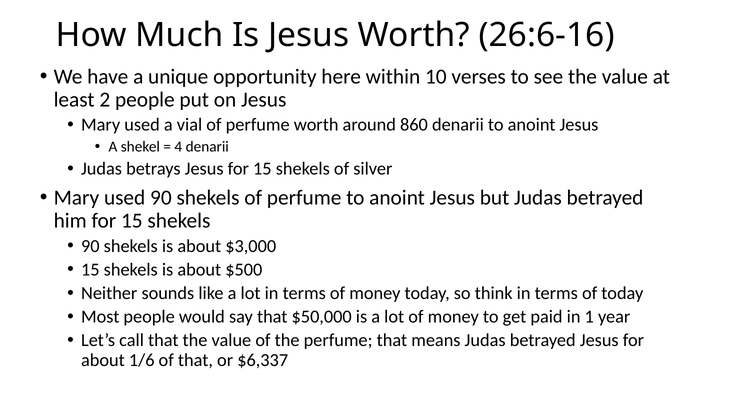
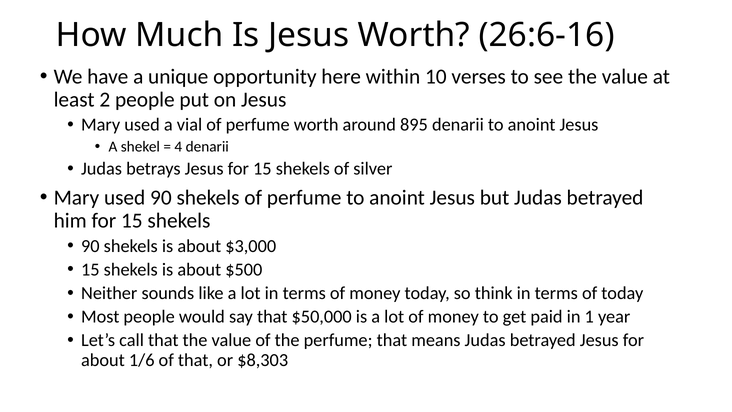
860: 860 -> 895
$6,337: $6,337 -> $8,303
